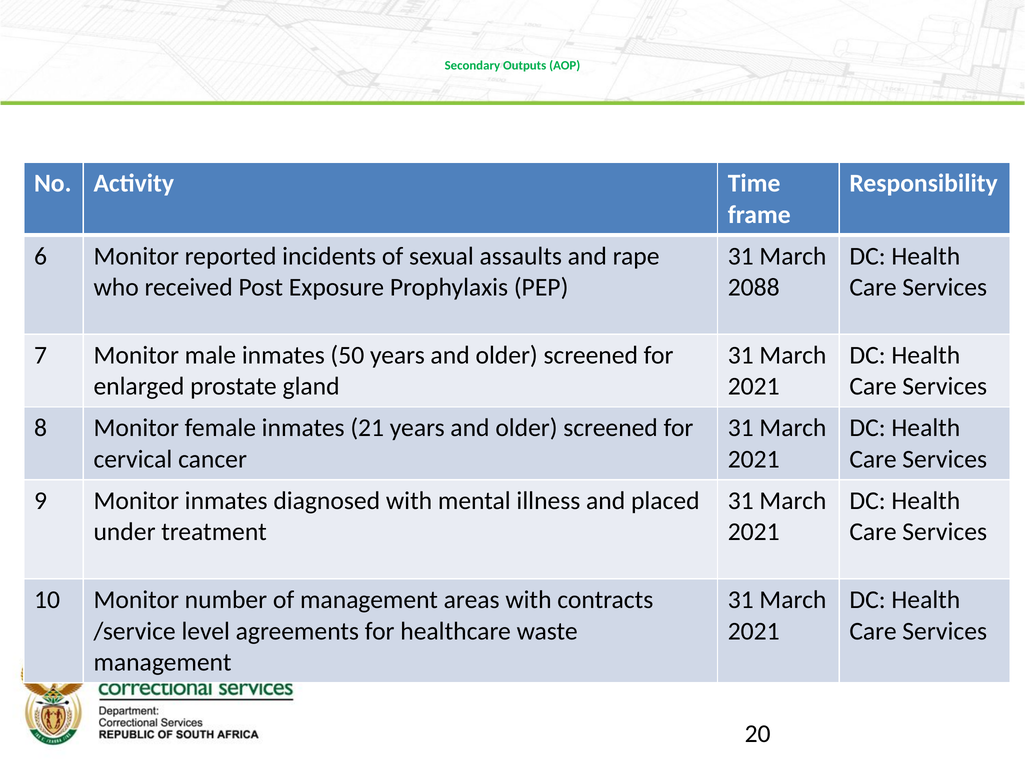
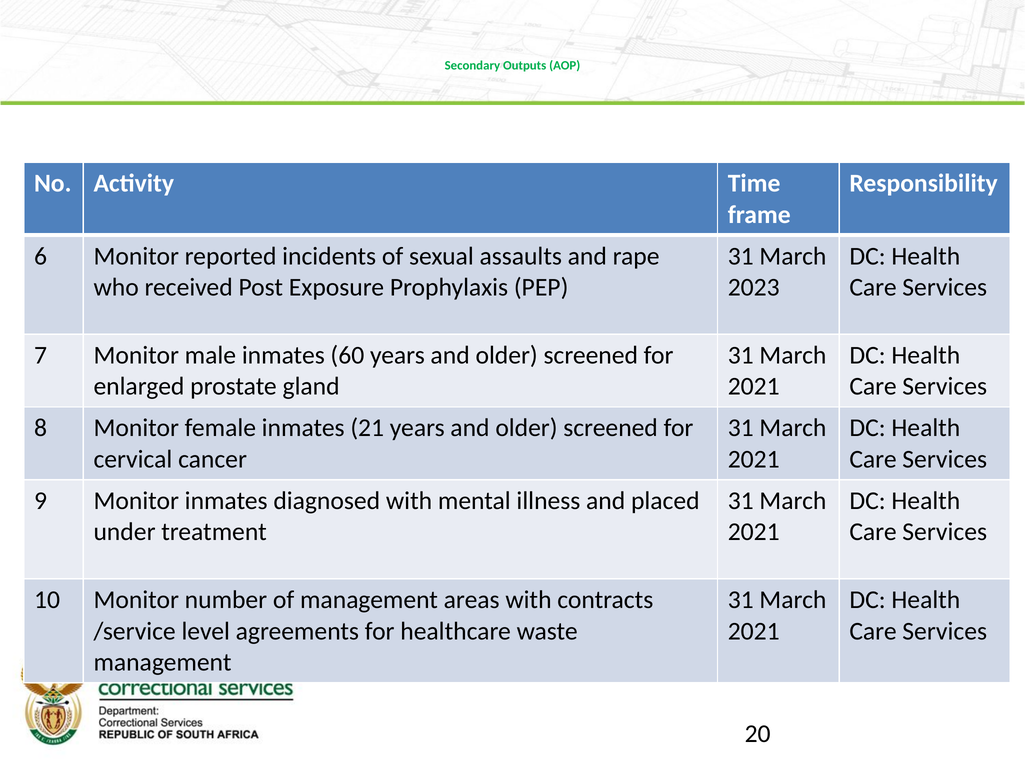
2088: 2088 -> 2023
50: 50 -> 60
